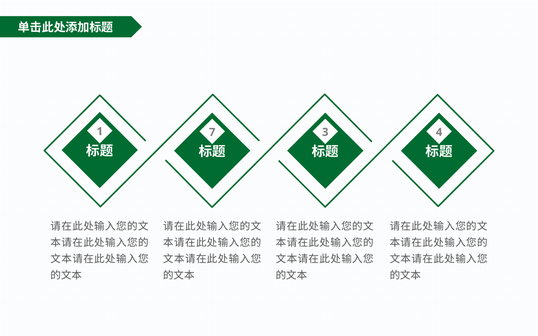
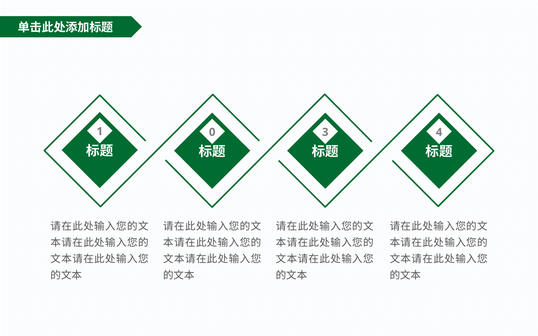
7: 7 -> 0
